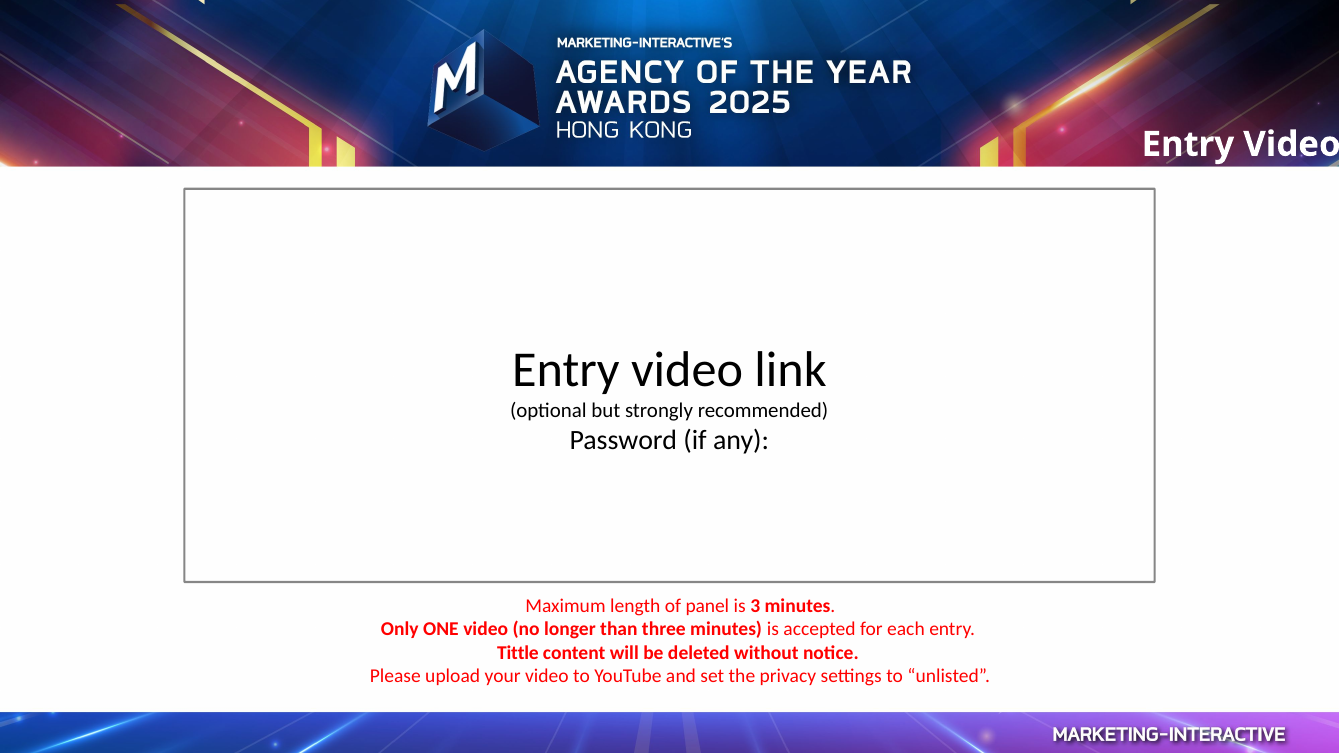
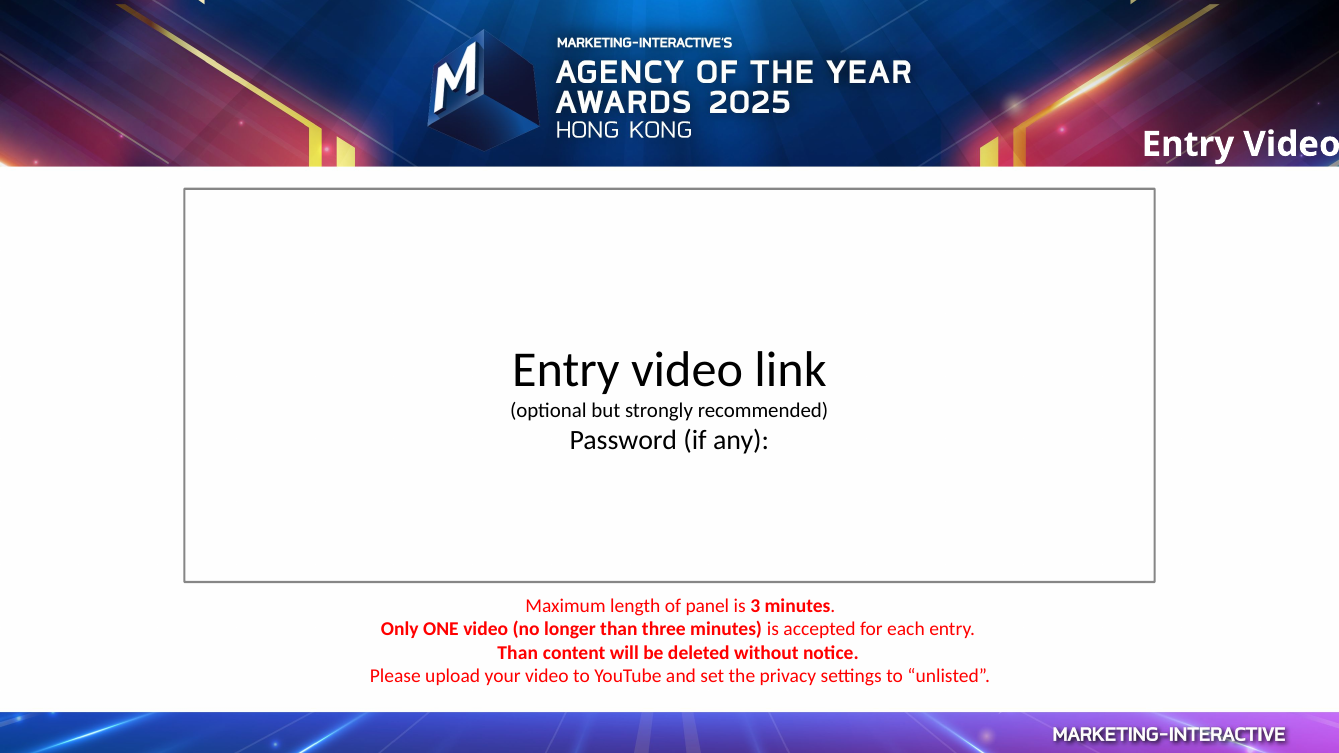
Tittle at (518, 653): Tittle -> Than
